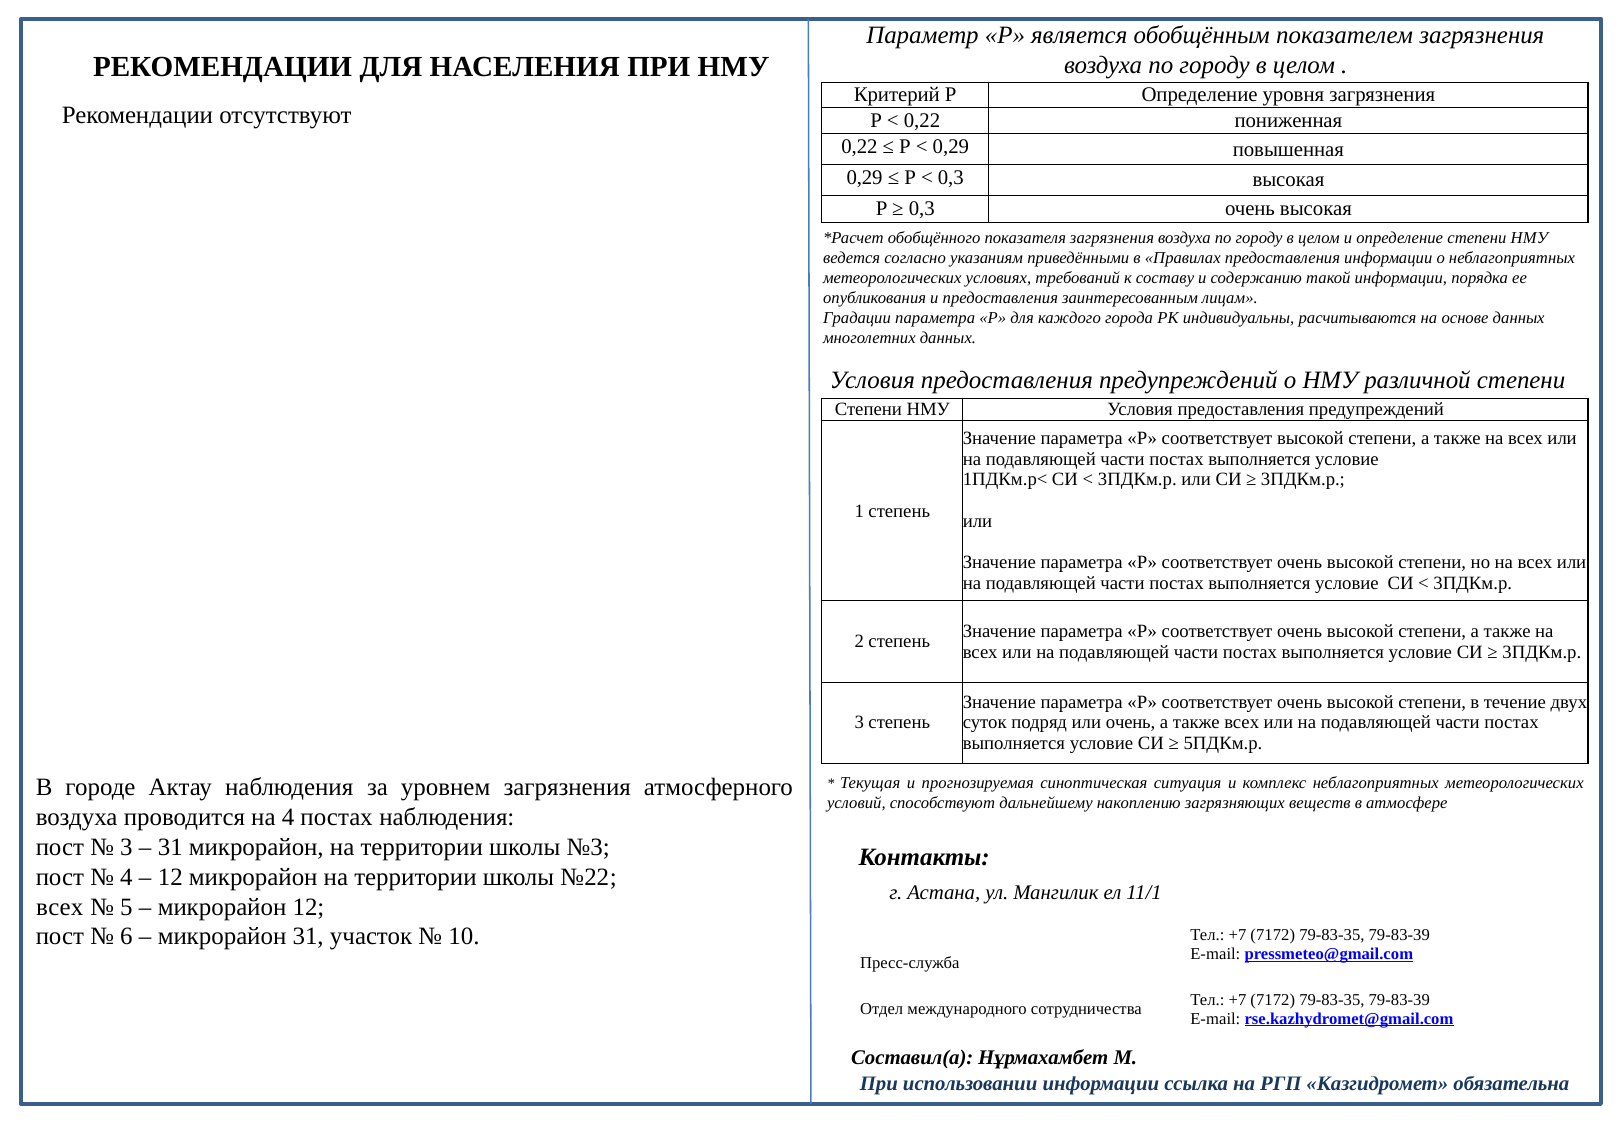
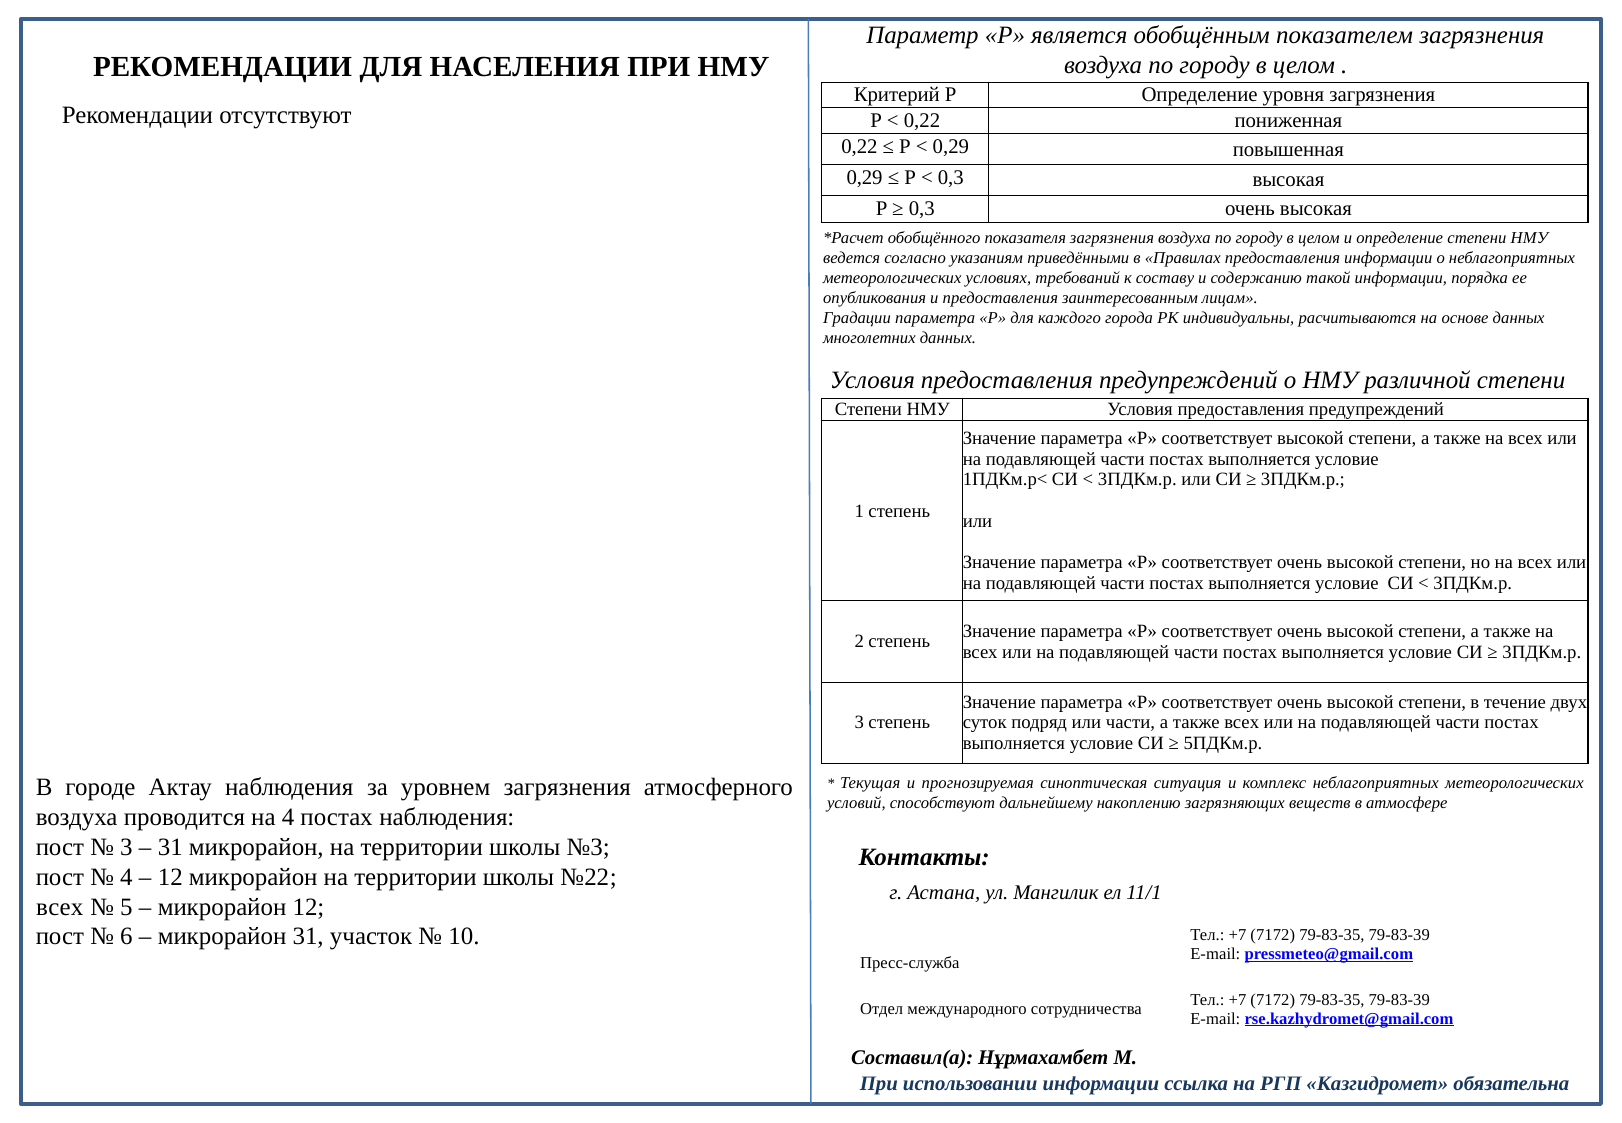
или очень: очень -> части
